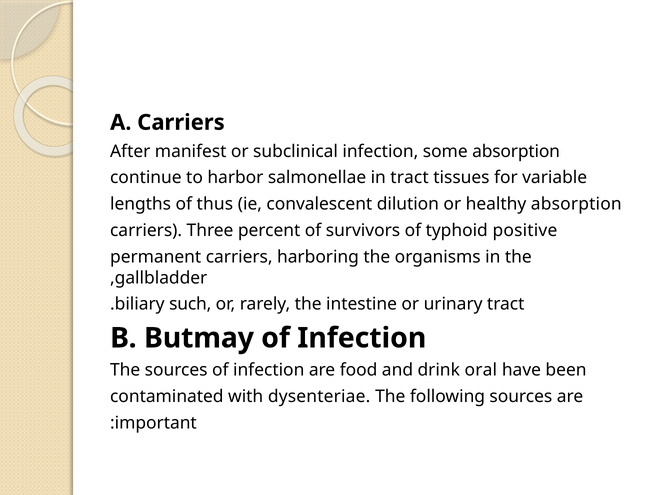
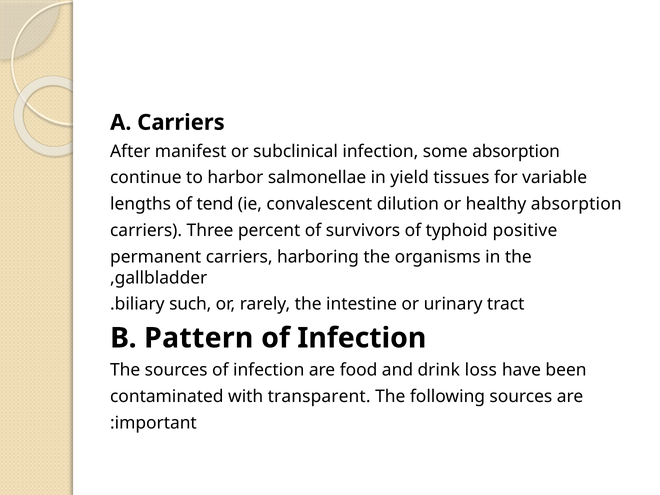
in tract: tract -> yield
thus: thus -> tend
Butmay: Butmay -> Pattern
oral: oral -> loss
dysenteriae: dysenteriae -> transparent
